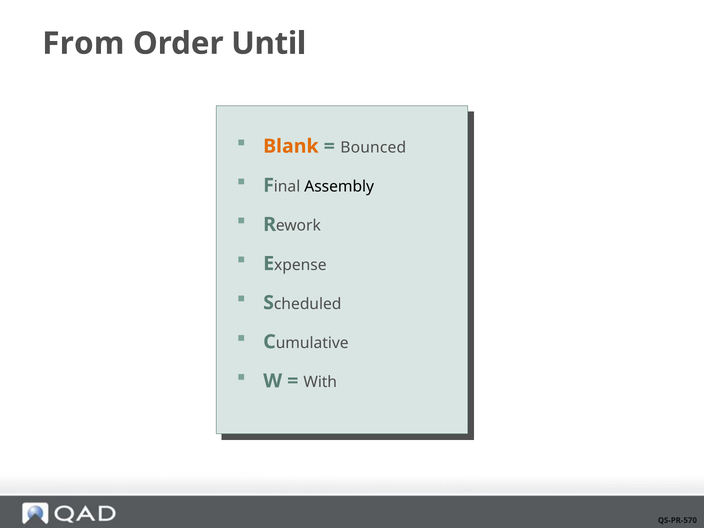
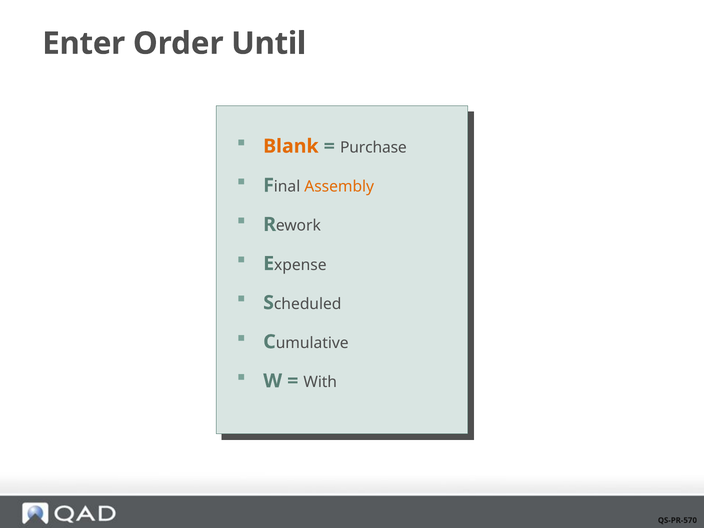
From: From -> Enter
Bounced: Bounced -> Purchase
Assembly colour: black -> orange
